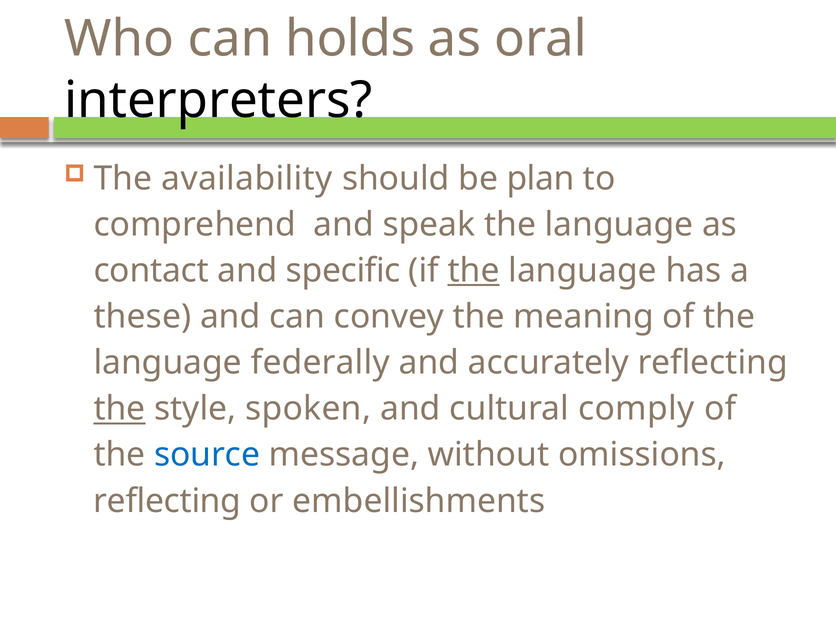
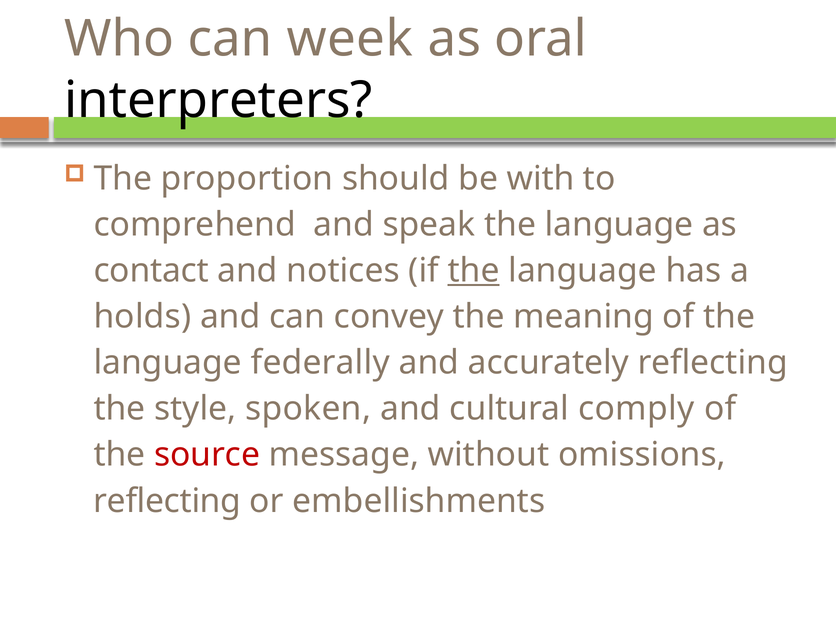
holds: holds -> week
availability: availability -> proportion
plan: plan -> with
specific: specific -> notices
these: these -> holds
the at (119, 409) underline: present -> none
source colour: blue -> red
